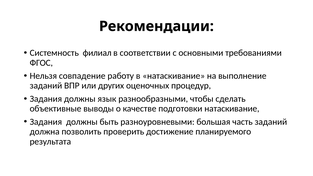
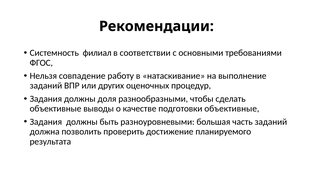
язык: язык -> доля
подготовки натаскивание: натаскивание -> объективные
